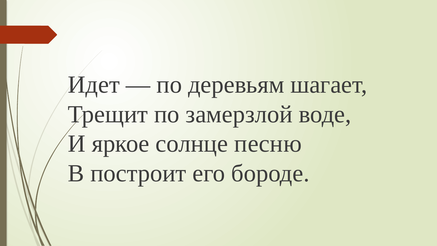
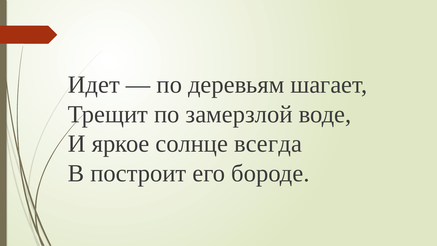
песню: песню -> всегда
